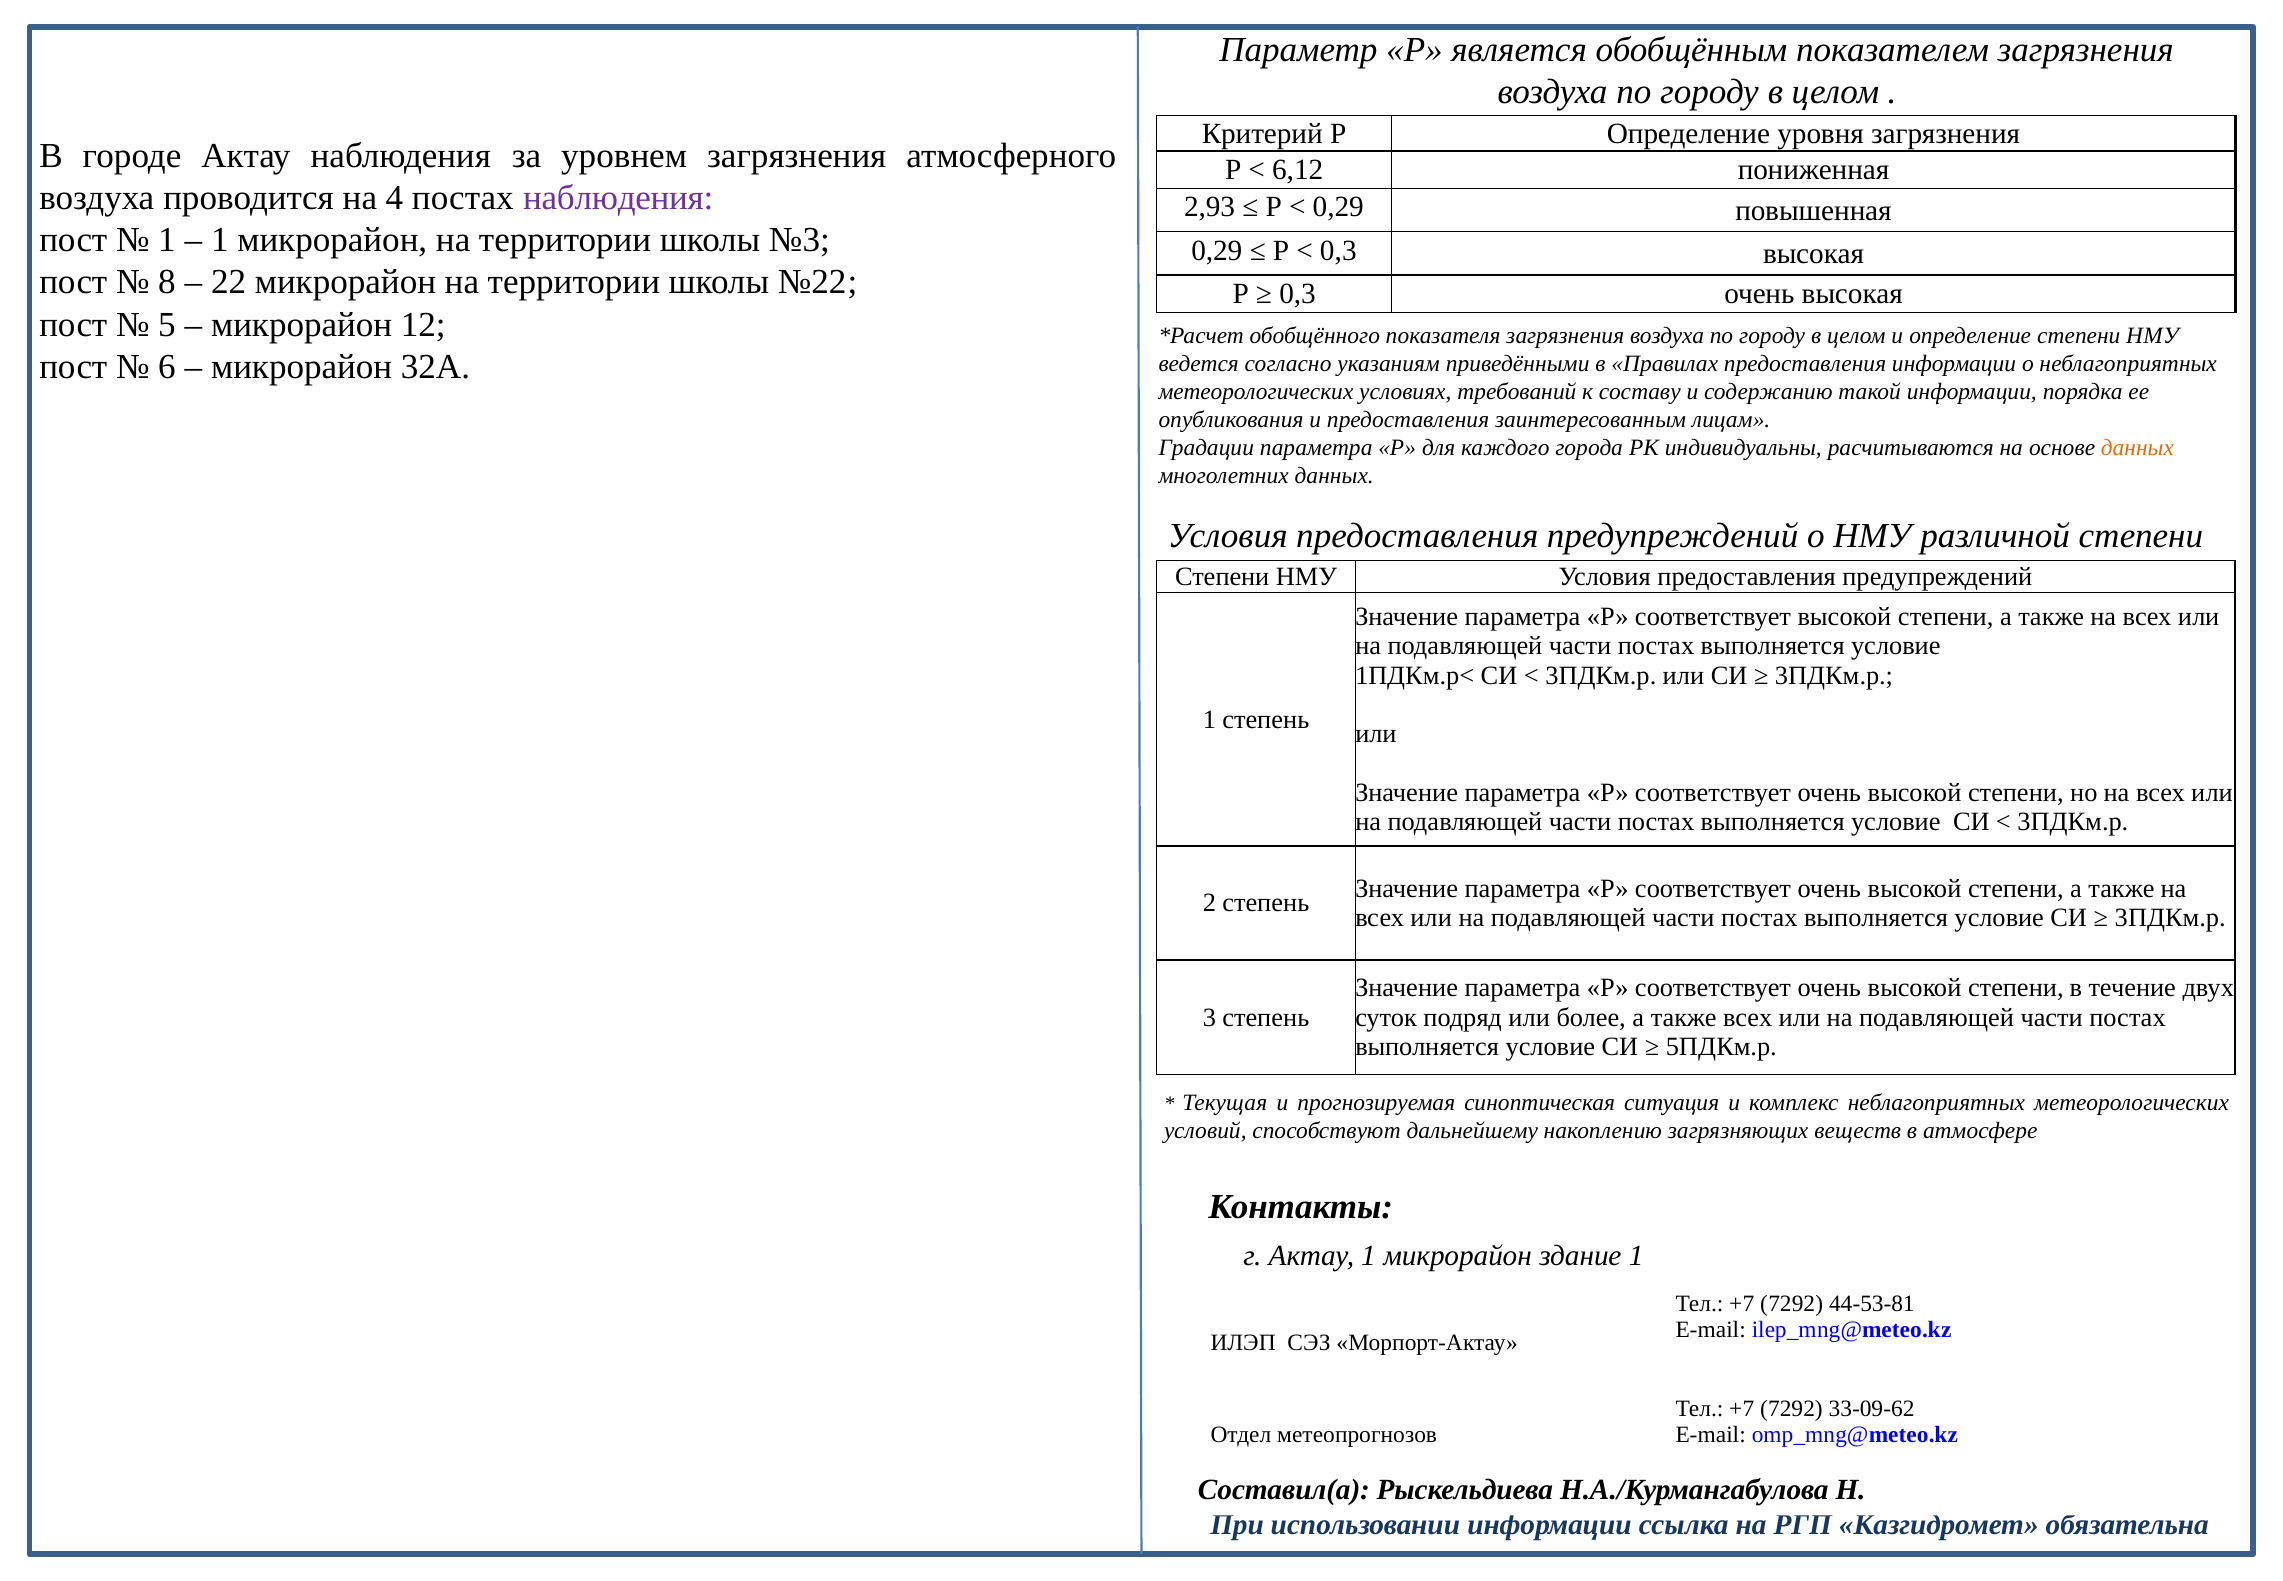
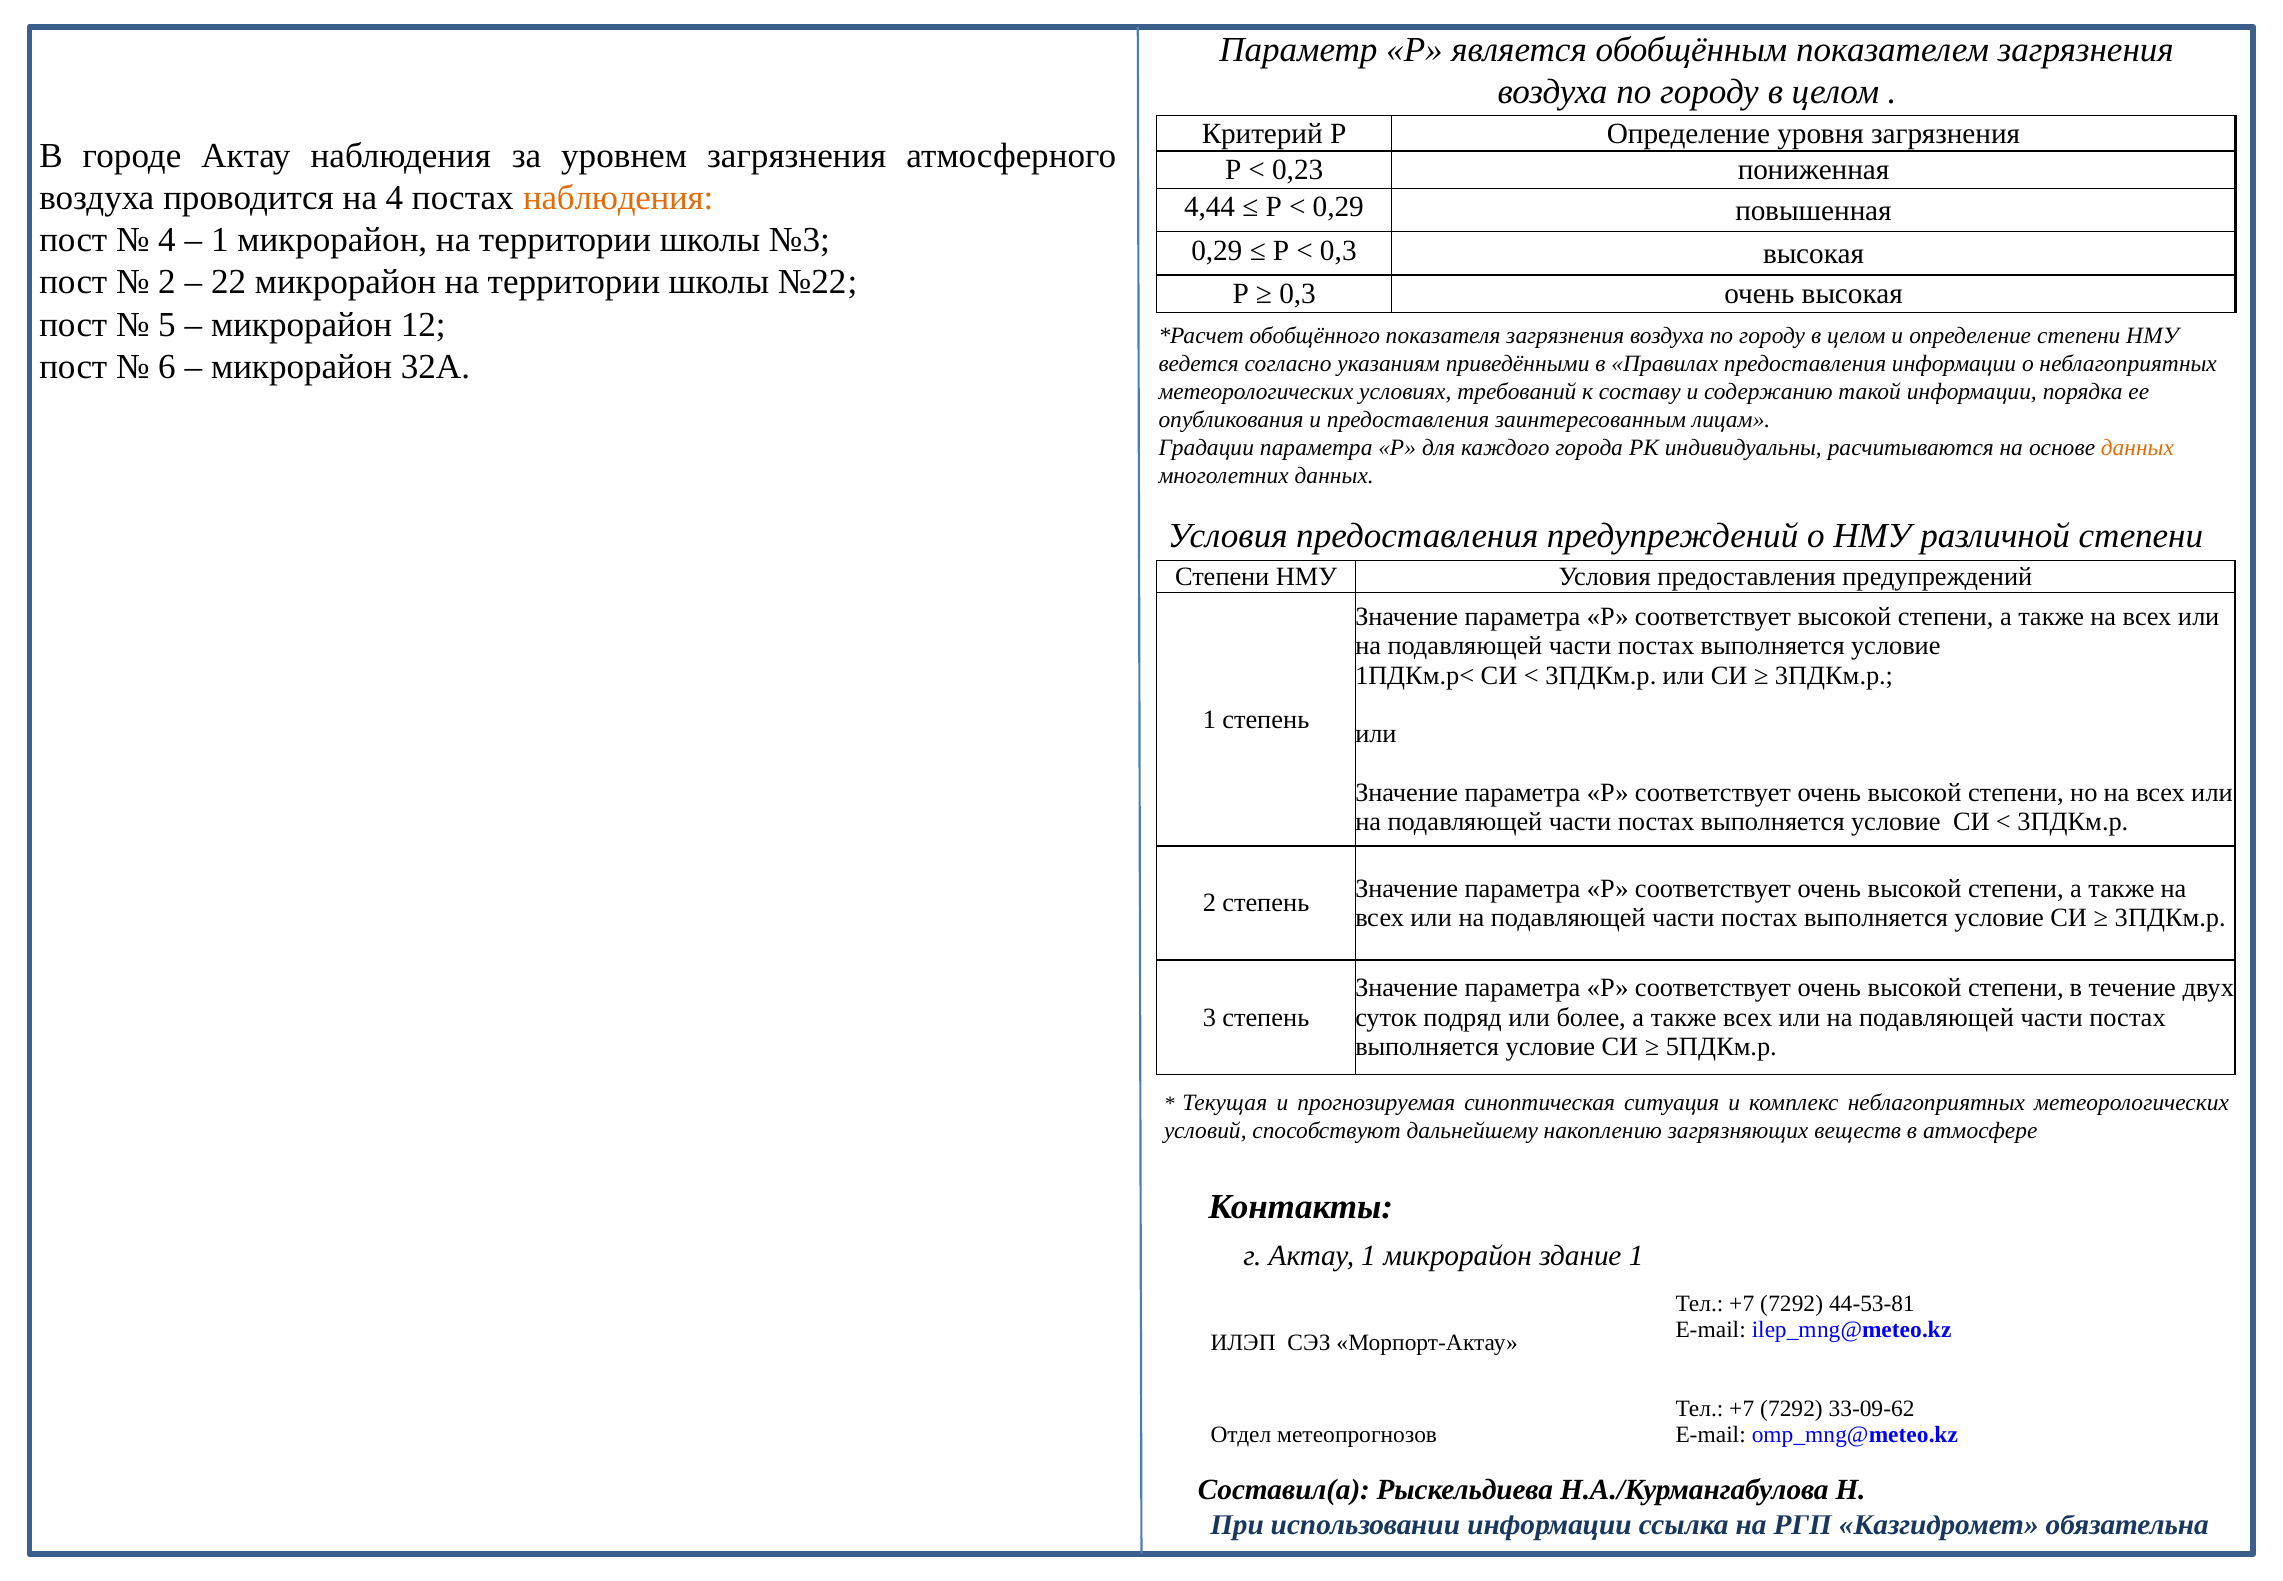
6,12: 6,12 -> 0,23
наблюдения at (618, 198) colour: purple -> orange
2,93: 2,93 -> 4,44
1 at (167, 240): 1 -> 4
8 at (167, 282): 8 -> 2
